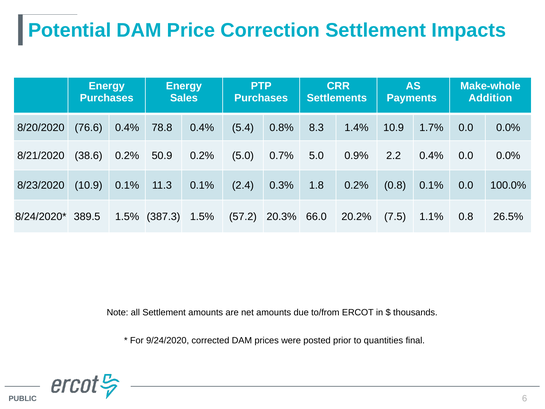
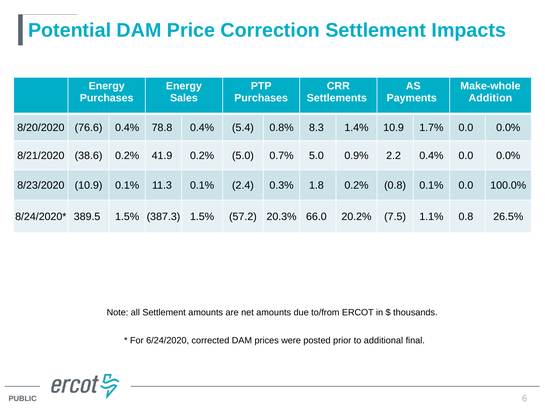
50.9: 50.9 -> 41.9
9/24/2020: 9/24/2020 -> 6/24/2020
quantities: quantities -> additional
